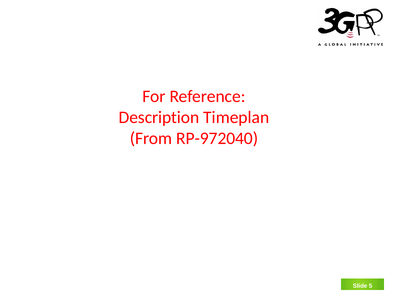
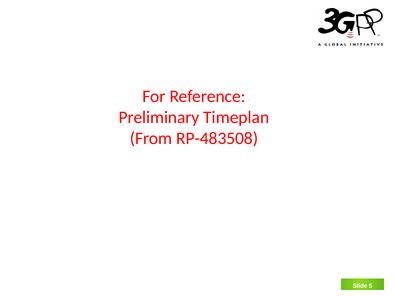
Description: Description -> Preliminary
RP-972040: RP-972040 -> RP-483508
